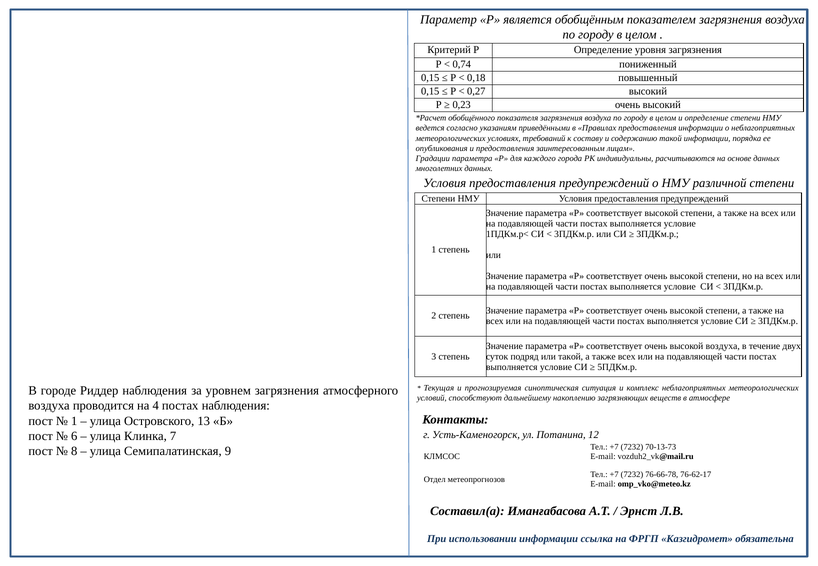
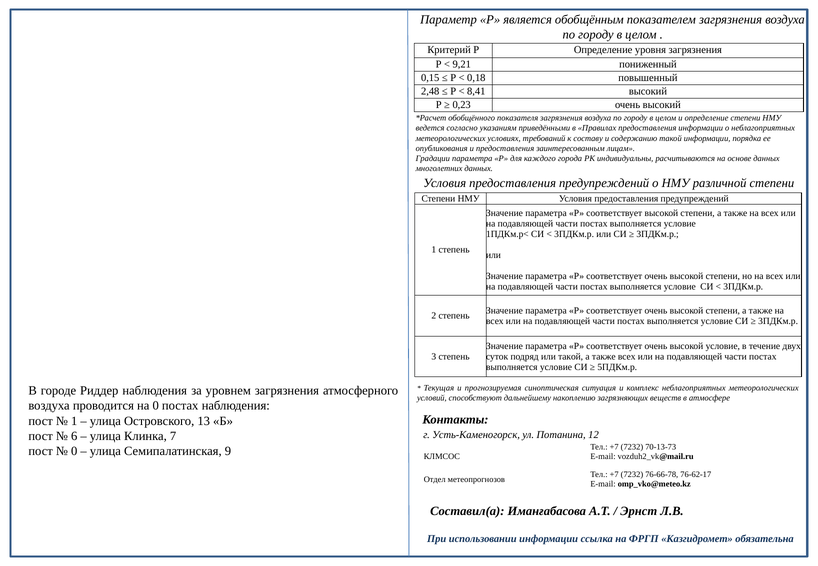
0,74: 0,74 -> 9,21
0,15 at (430, 91): 0,15 -> 2,48
0,27: 0,27 -> 8,41
высокой воздуха: воздуха -> условие
на 4: 4 -> 0
8 at (74, 451): 8 -> 0
